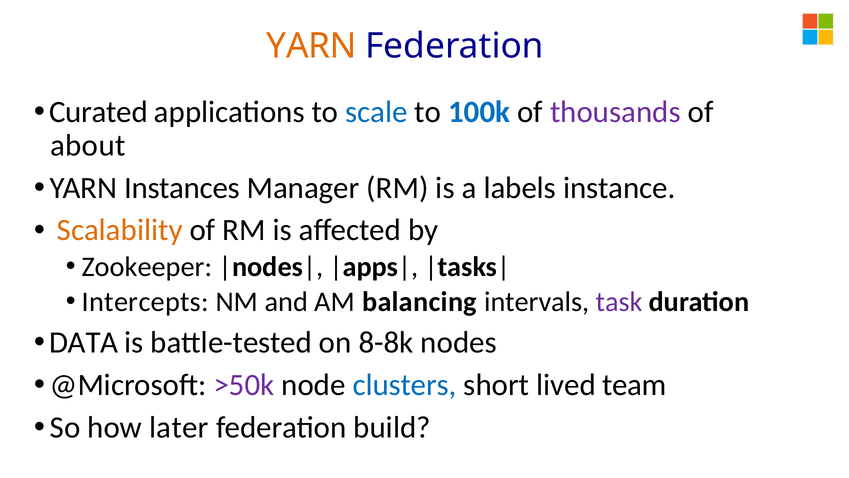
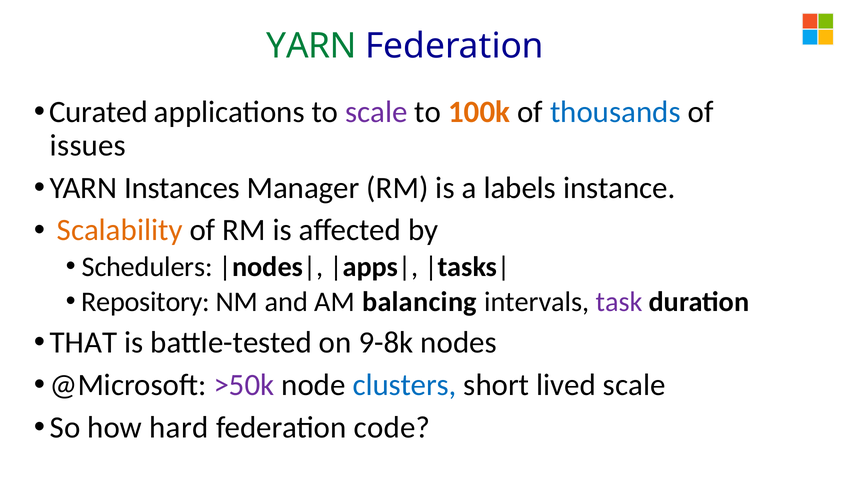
YARN at (312, 46) colour: orange -> green
scale at (376, 112) colour: blue -> purple
100k colour: blue -> orange
thousands colour: purple -> blue
about: about -> issues
Zookeeper: Zookeeper -> Schedulers
Intercepts: Intercepts -> Repository
DATA: DATA -> THAT
8-8k: 8-8k -> 9-8k
lived team: team -> scale
later: later -> hard
build: build -> code
